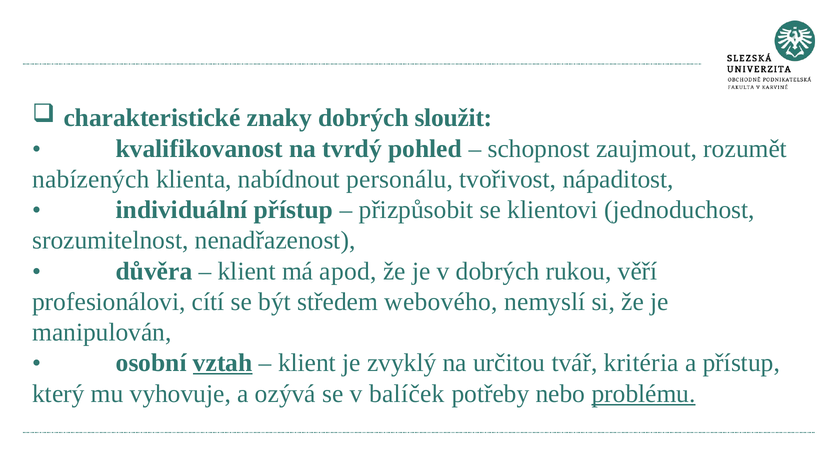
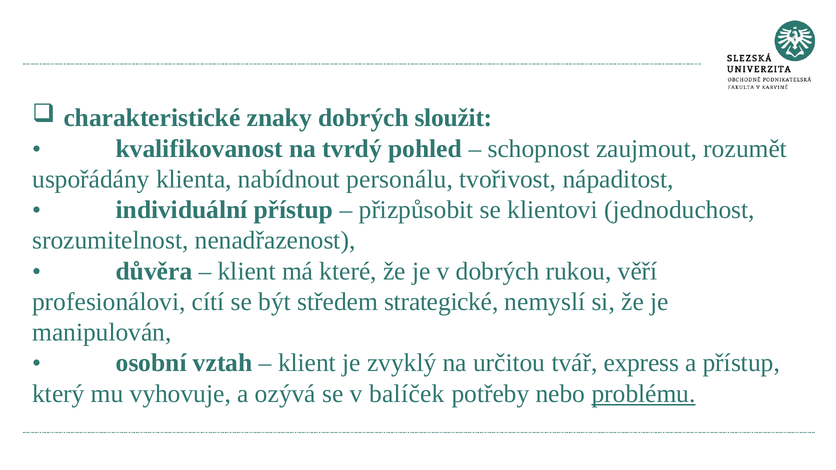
nabízených: nabízených -> uspořádány
apod: apod -> které
webového: webového -> strategické
vztah underline: present -> none
kritéria: kritéria -> express
